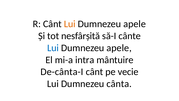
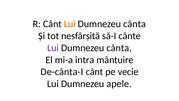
apele at (135, 24): apele -> cânta
Lui at (53, 48) colour: blue -> purple
apele at (119, 48): apele -> cânta
cânta: cânta -> apele
